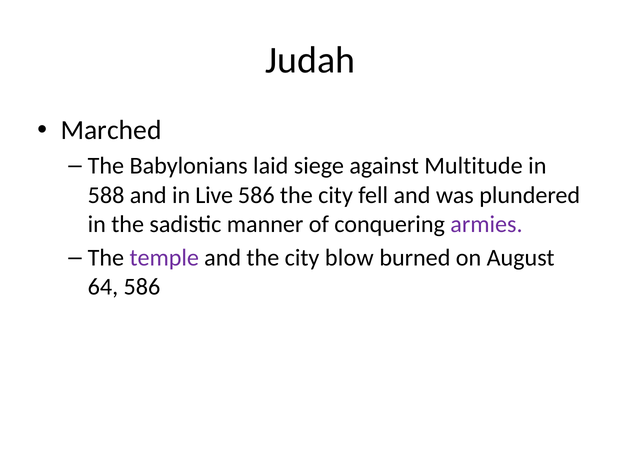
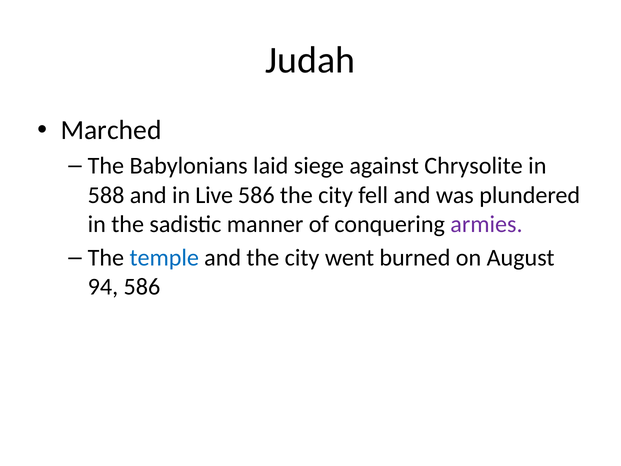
Multitude: Multitude -> Chrysolite
temple colour: purple -> blue
blow: blow -> went
64: 64 -> 94
